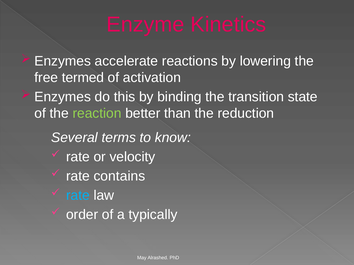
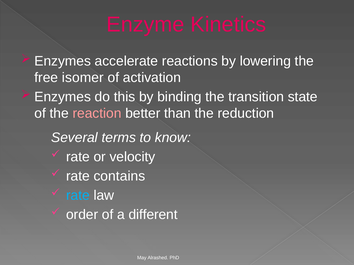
termed: termed -> isomer
reaction colour: light green -> pink
typically: typically -> different
